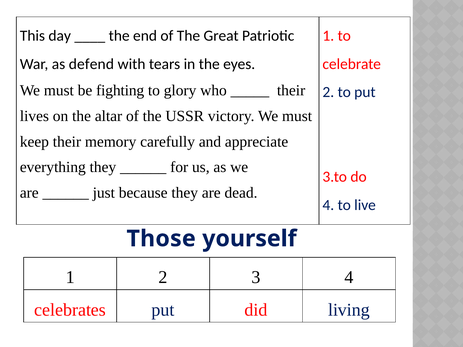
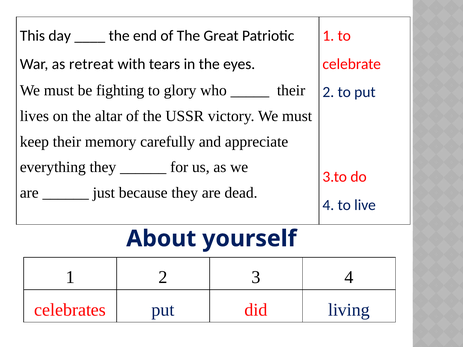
defend: defend -> retreat
Those: Those -> About
